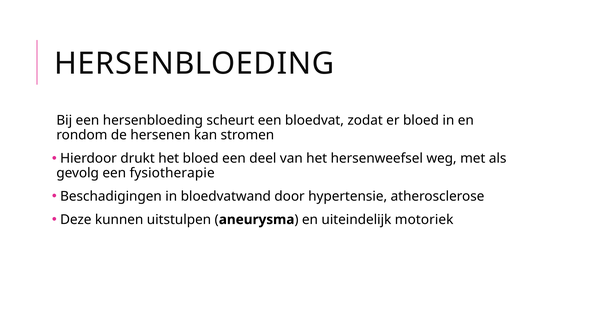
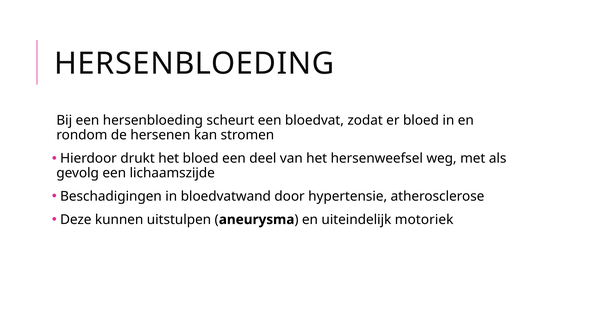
fysiotherapie: fysiotherapie -> lichaamszijde
